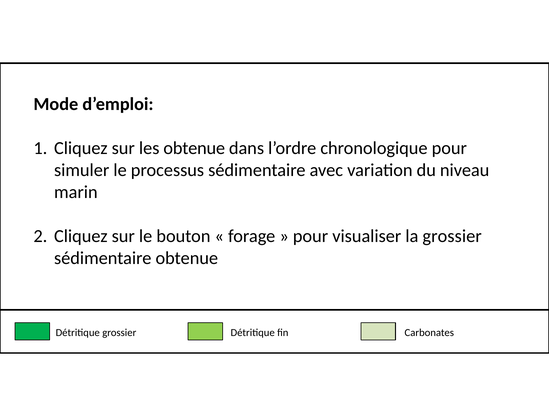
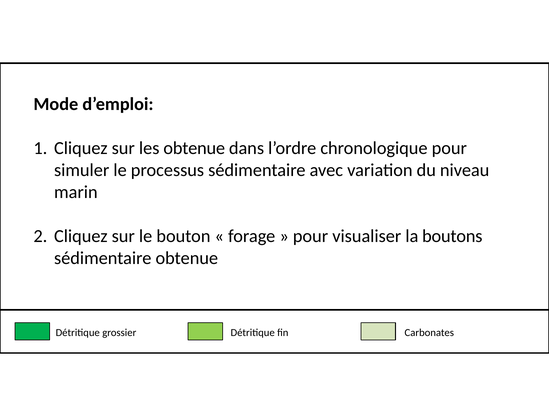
la grossier: grossier -> boutons
